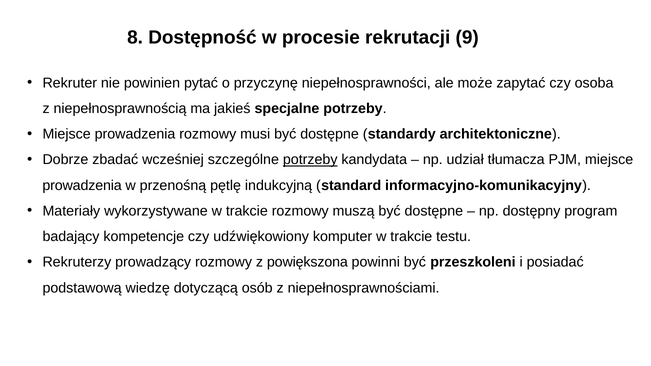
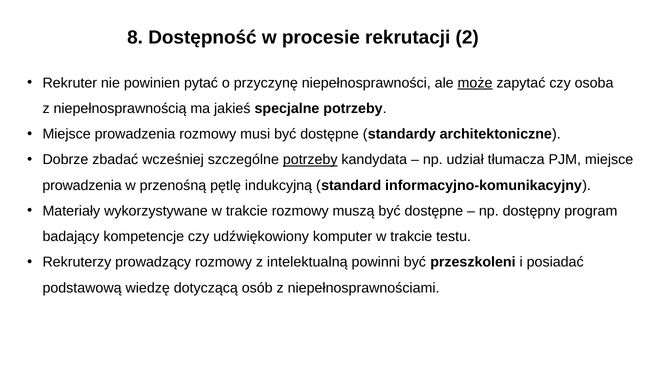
9: 9 -> 2
może underline: none -> present
powiększona: powiększona -> intelektualną
